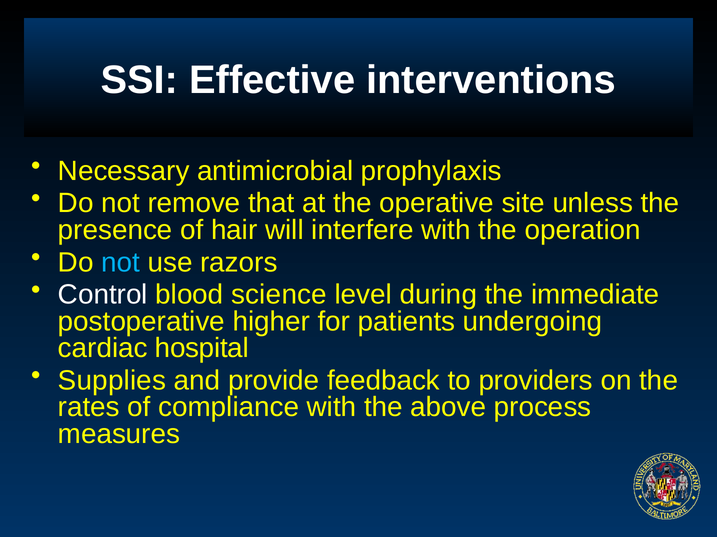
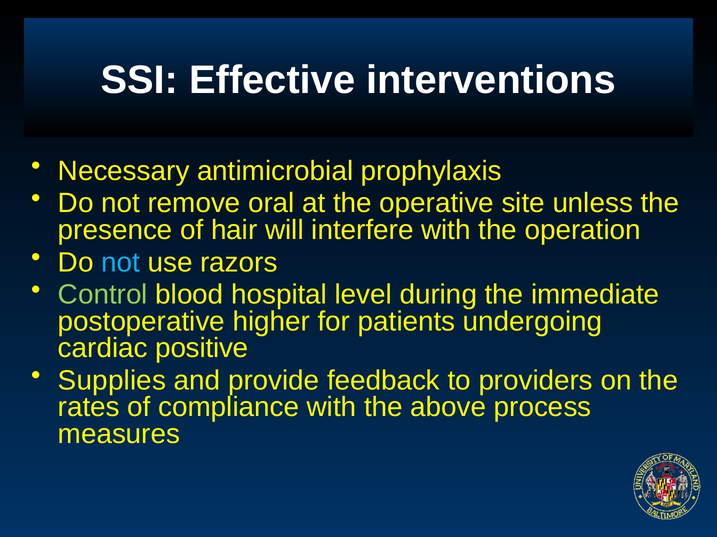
that: that -> oral
Control colour: white -> light green
science: science -> hospital
hospital: hospital -> positive
